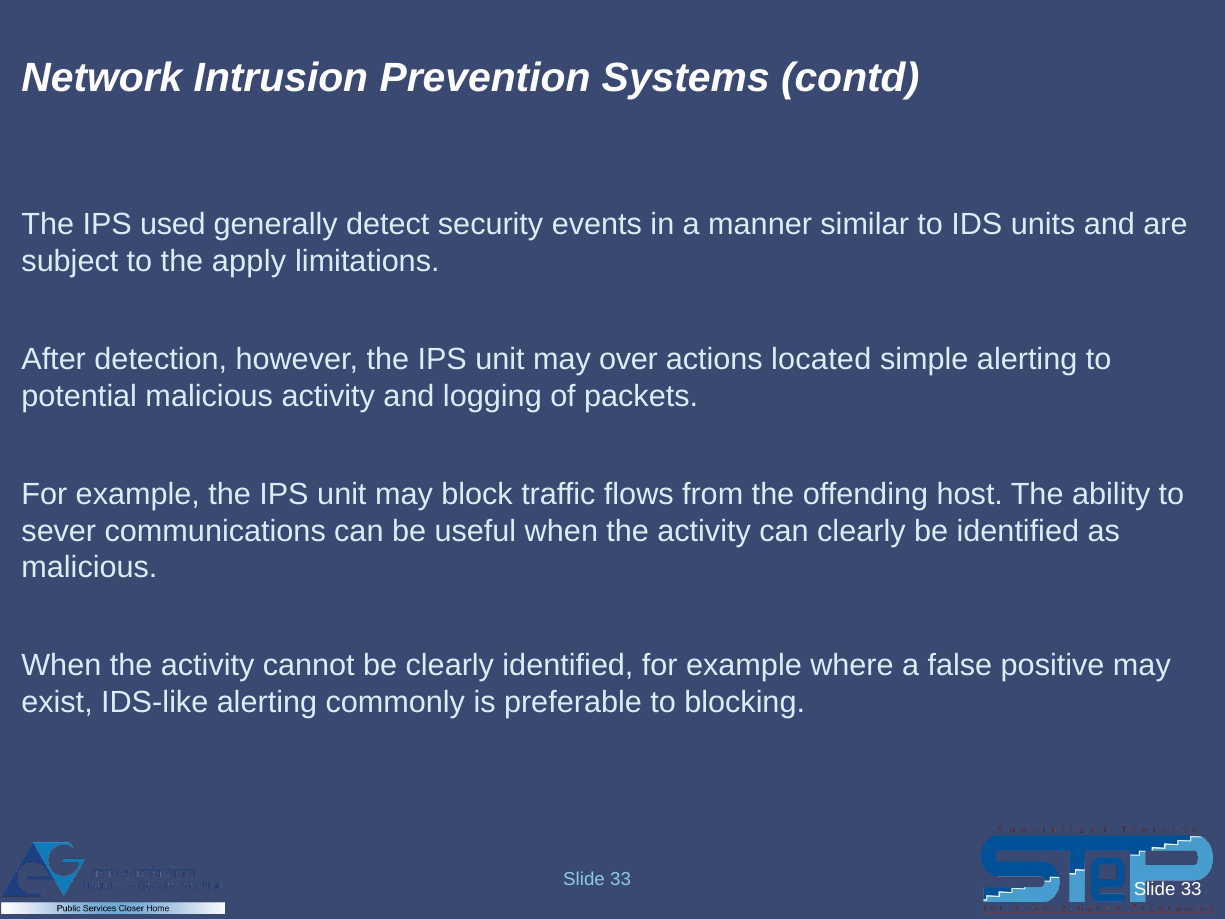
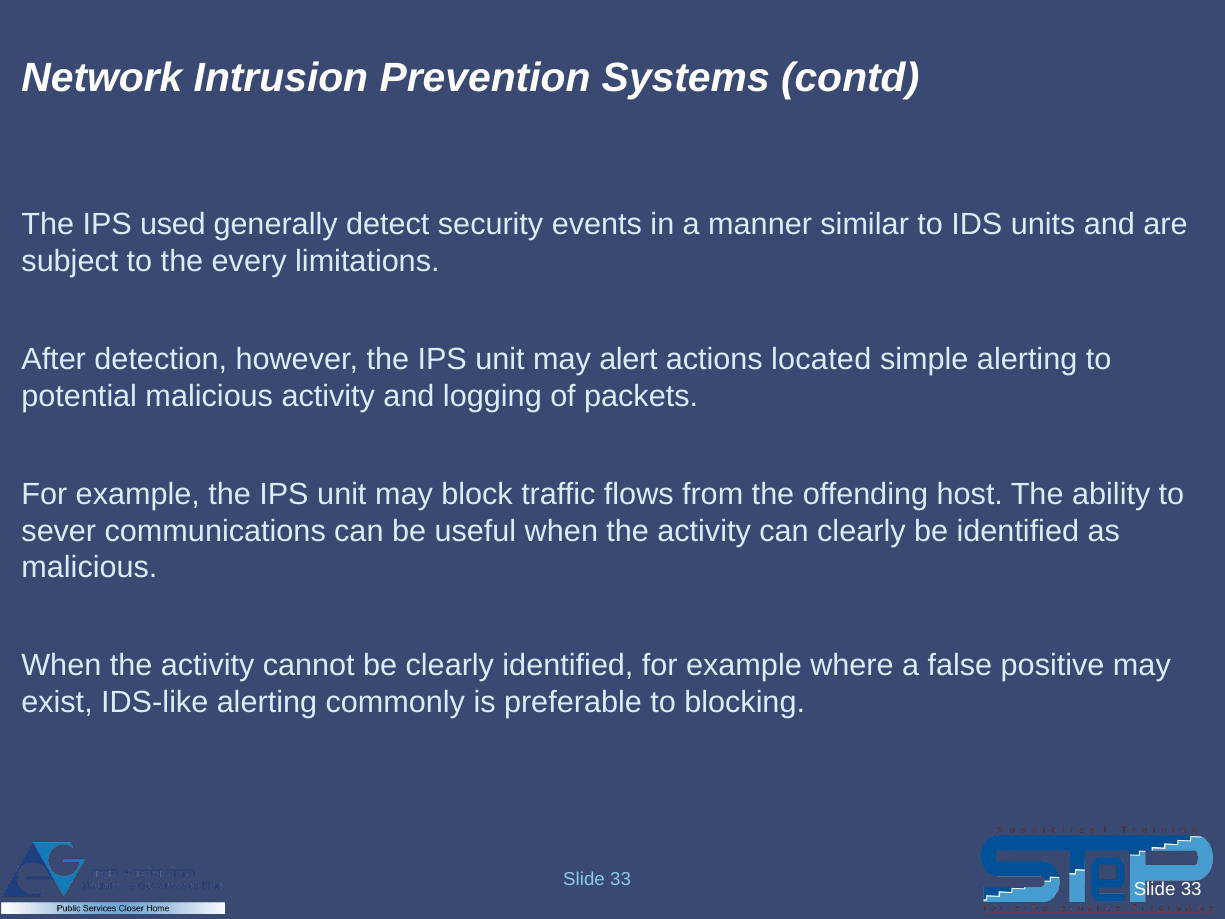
apply: apply -> every
over: over -> alert
